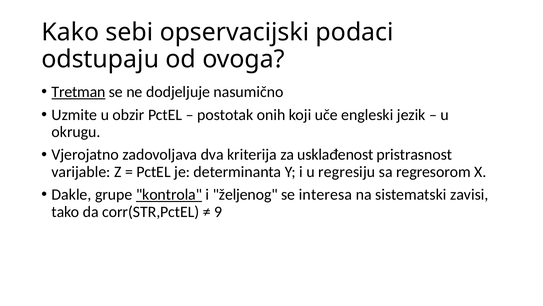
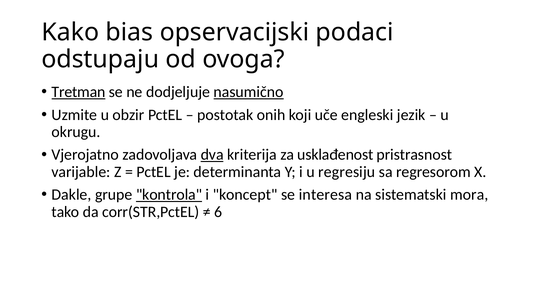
sebi: sebi -> bias
nasumično underline: none -> present
dva underline: none -> present
željenog: željenog -> koncept
zavisi: zavisi -> mora
9: 9 -> 6
